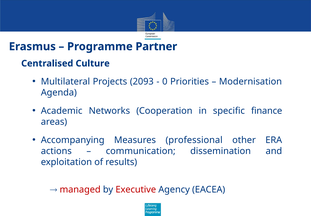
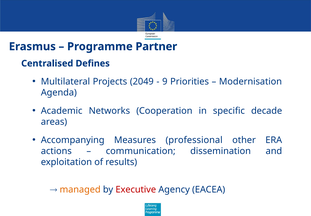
Culture: Culture -> Defines
2093: 2093 -> 2049
0: 0 -> 9
finance: finance -> decade
managed colour: red -> orange
